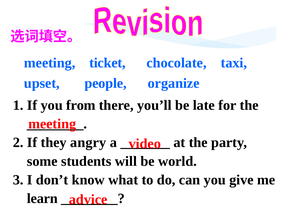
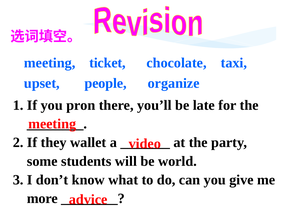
from: from -> pron
angry: angry -> wallet
learn: learn -> more
